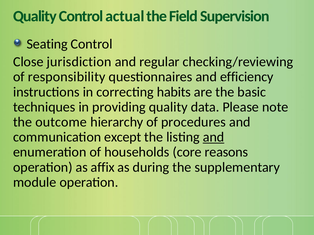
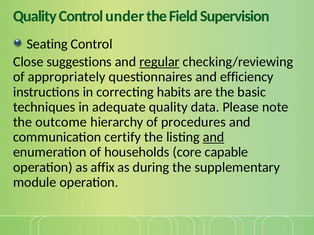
actual: actual -> under
jurisdiction: jurisdiction -> suggestions
regular underline: none -> present
responsibility: responsibility -> appropriately
providing: providing -> adequate
except: except -> certify
reasons: reasons -> capable
